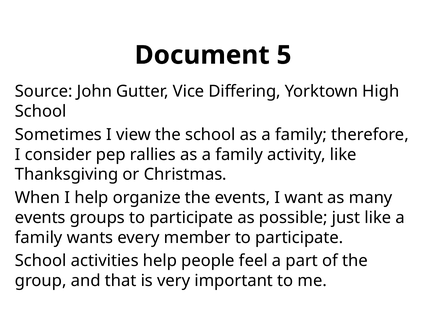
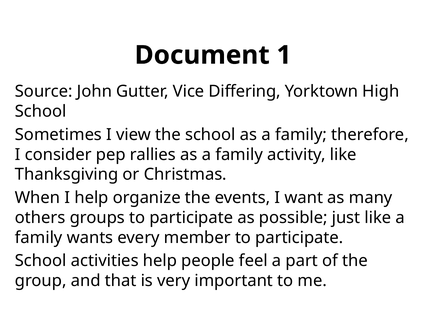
5: 5 -> 1
events at (40, 218): events -> others
